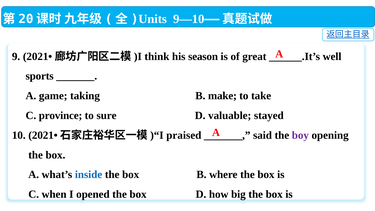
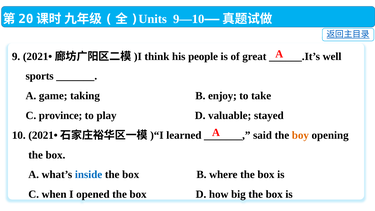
season: season -> people
make: make -> enjoy
sure: sure -> play
praised: praised -> learned
boy colour: purple -> orange
